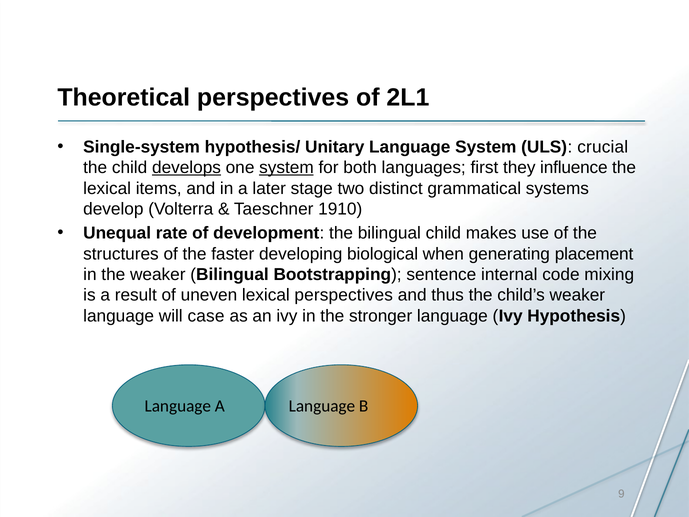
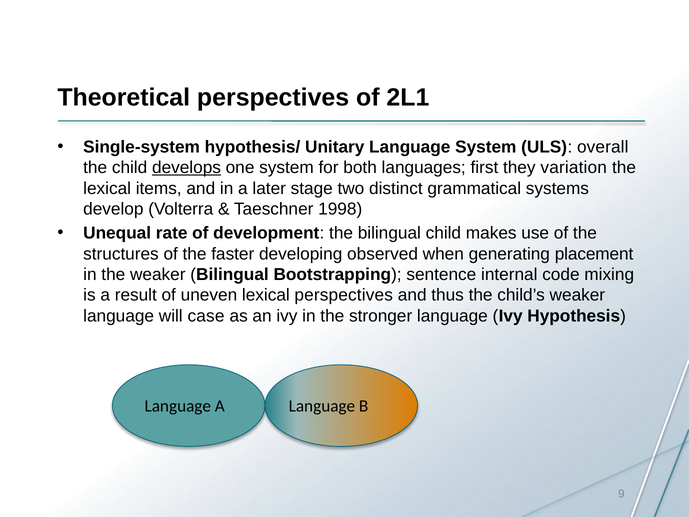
crucial: crucial -> overall
system at (286, 168) underline: present -> none
influence: influence -> variation
1910: 1910 -> 1998
biological: biological -> observed
